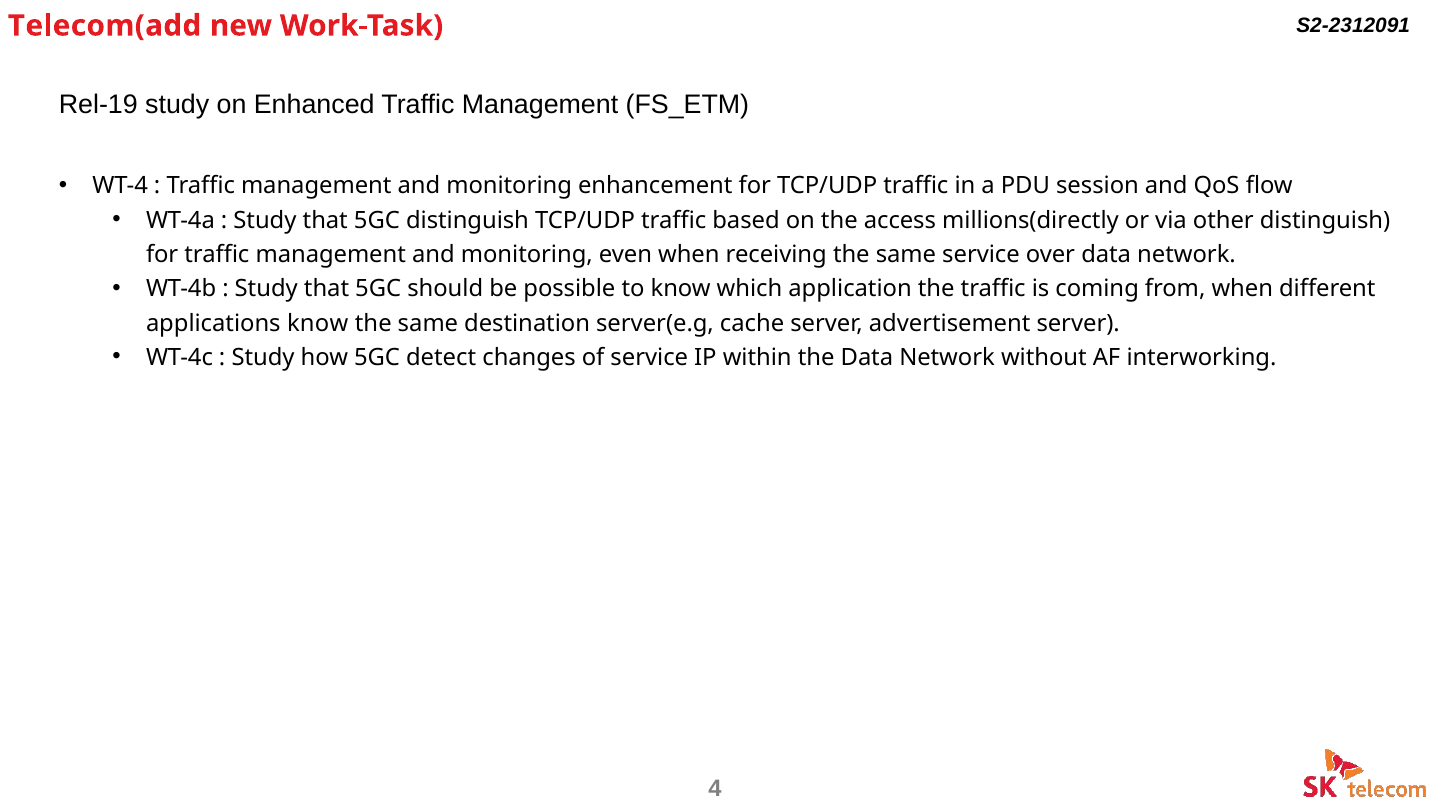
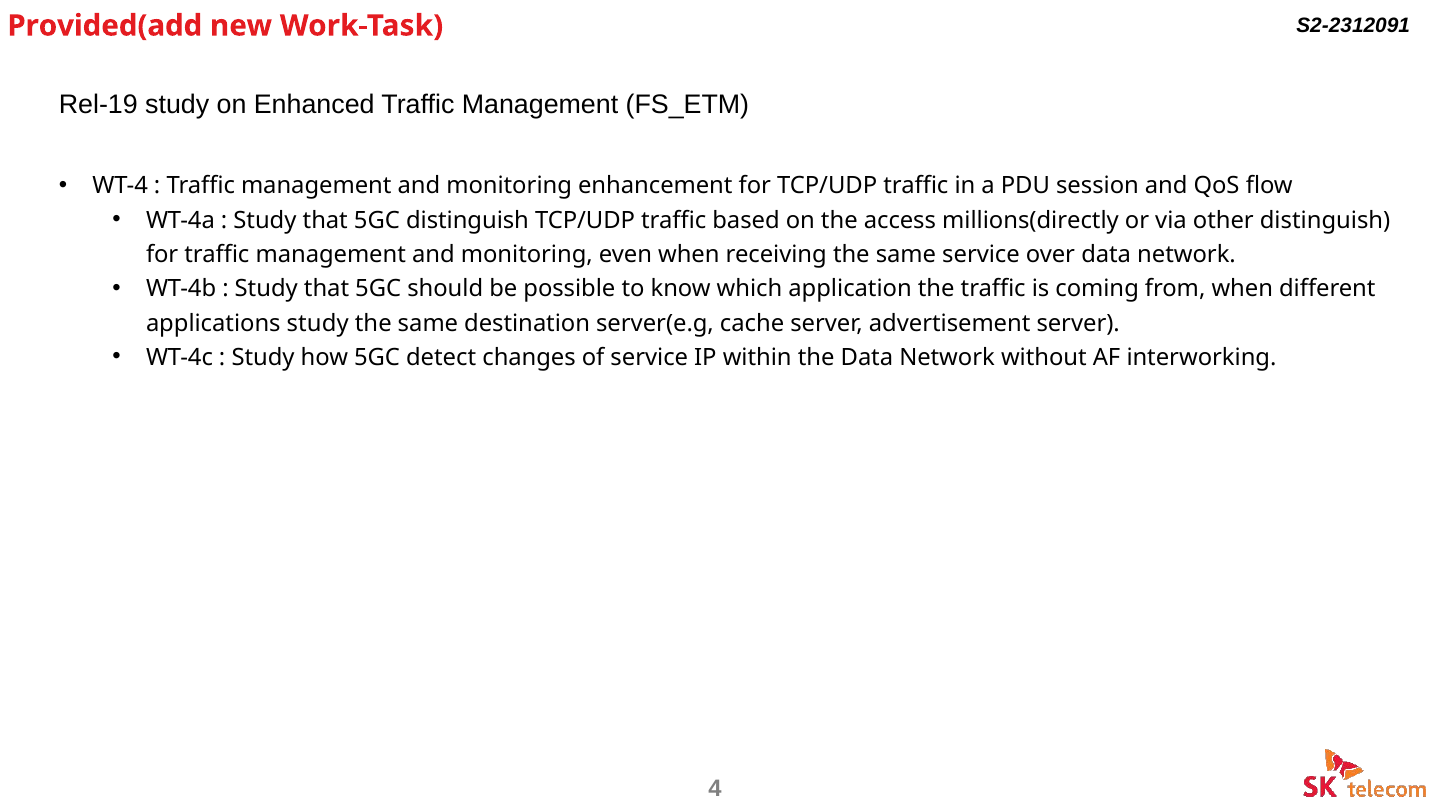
Telecom(add: Telecom(add -> Provided(add
applications know: know -> study
